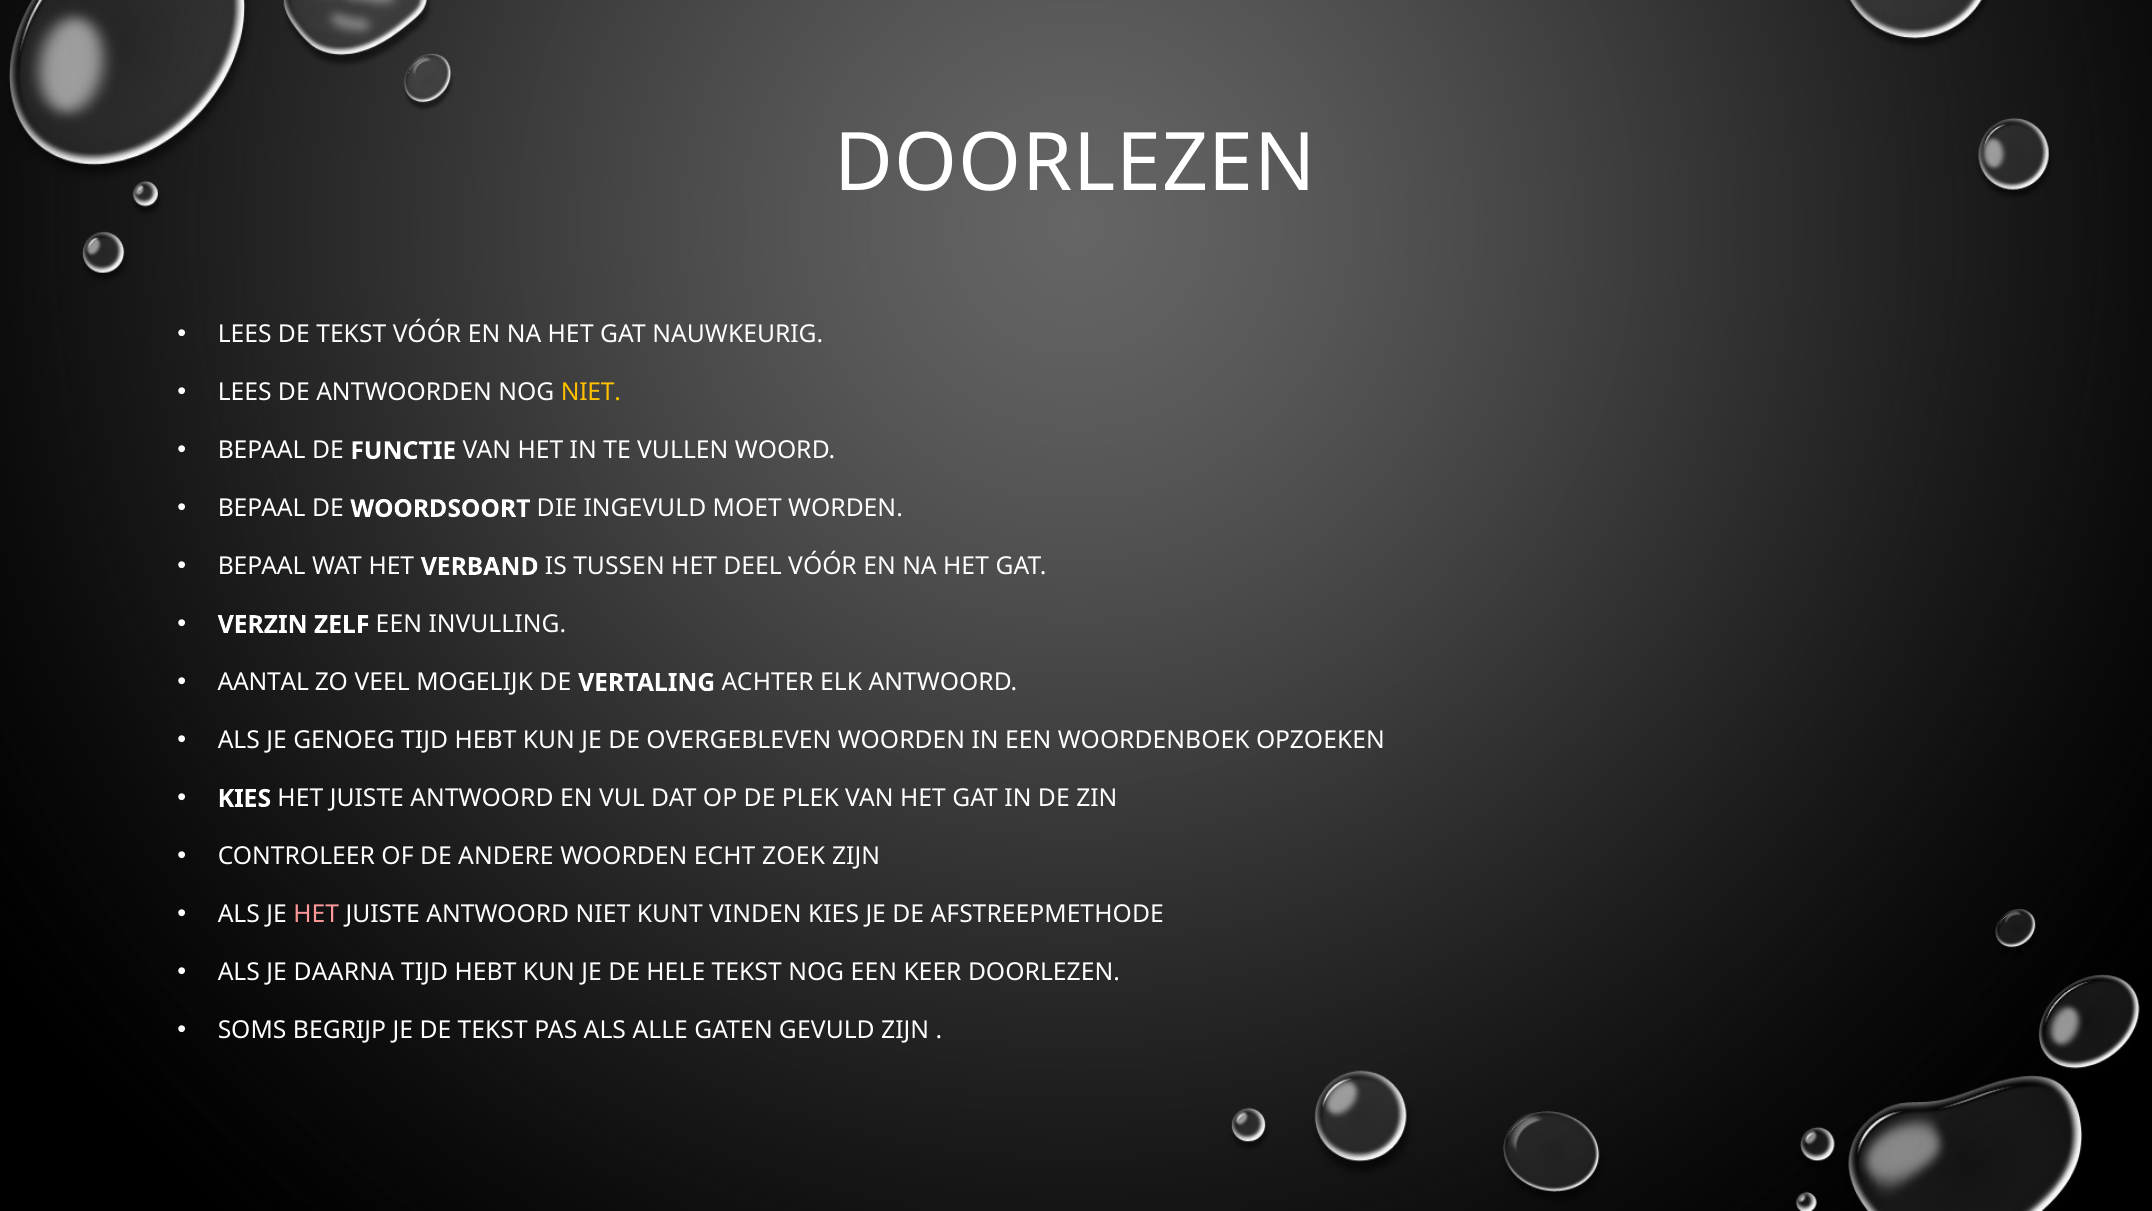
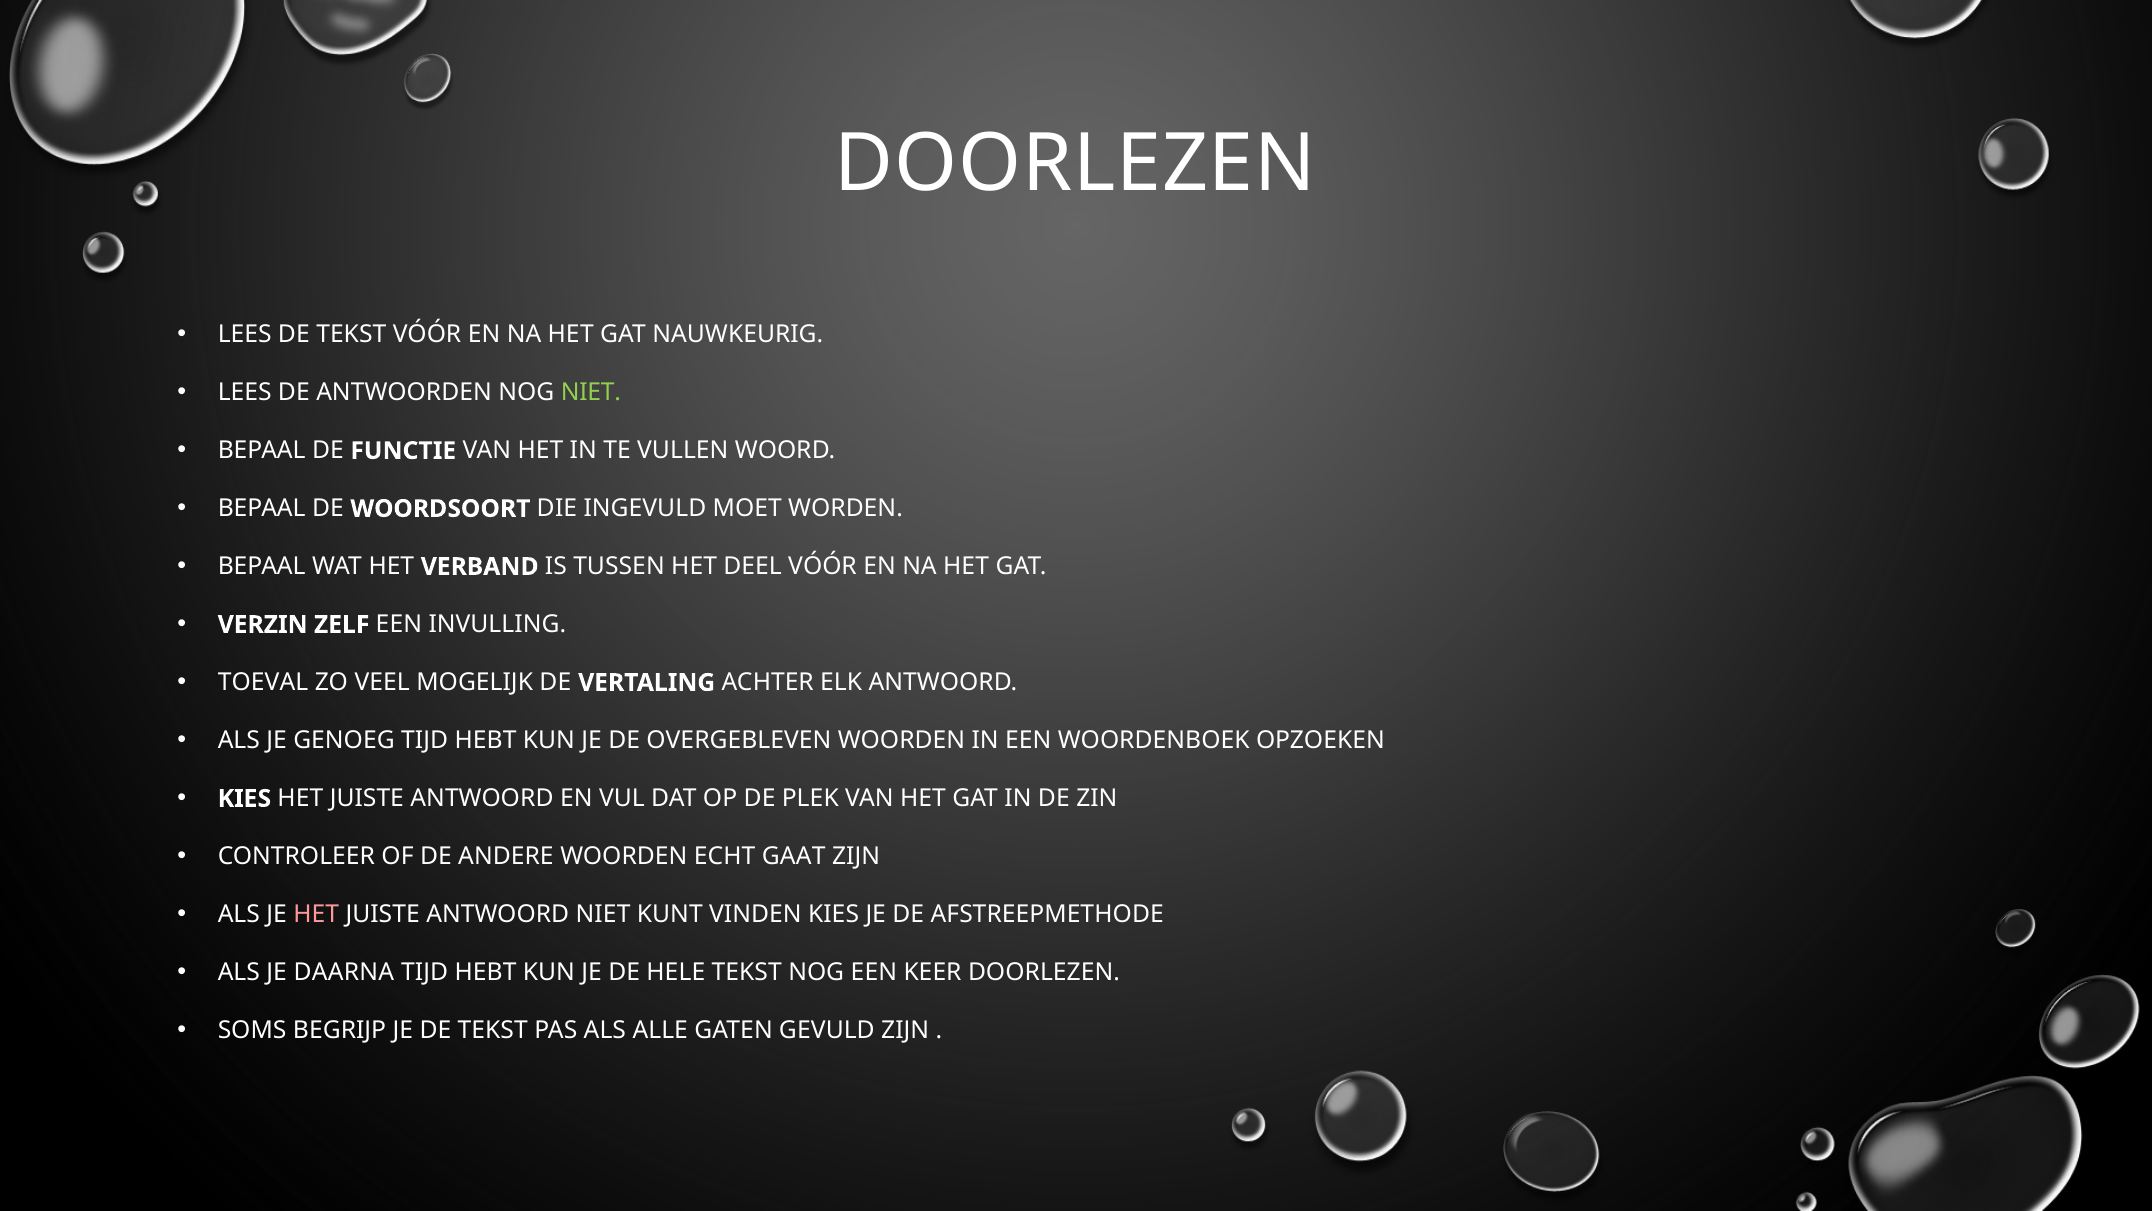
NIET at (591, 393) colour: yellow -> light green
AANTAL: AANTAL -> TOEVAL
ZOEK: ZOEK -> GAAT
